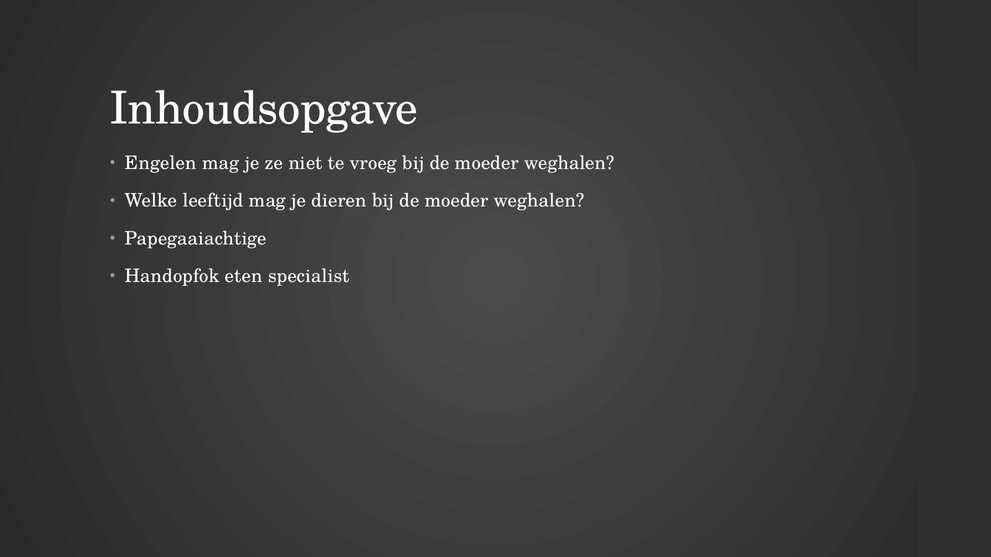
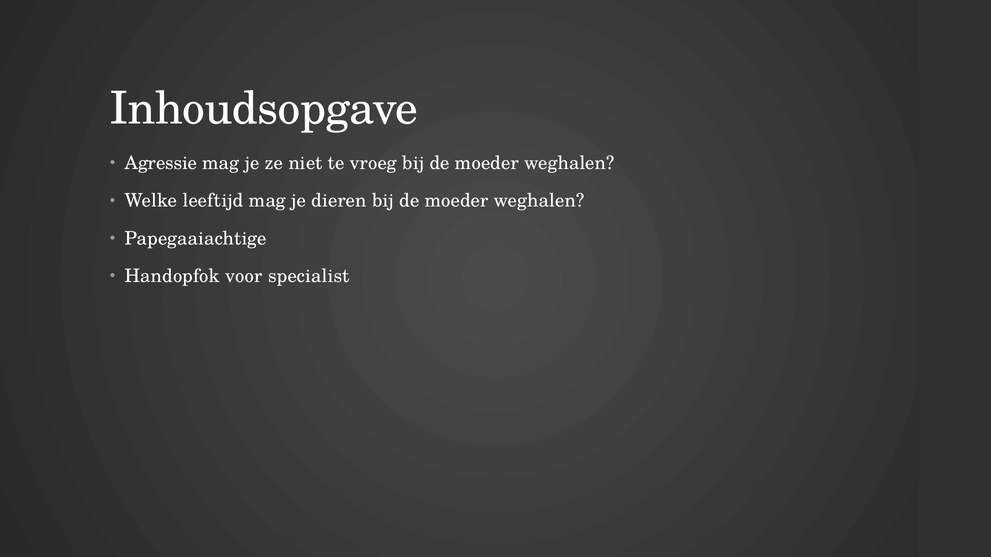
Engelen: Engelen -> Agressie
eten: eten -> voor
